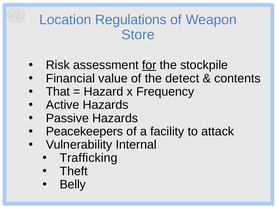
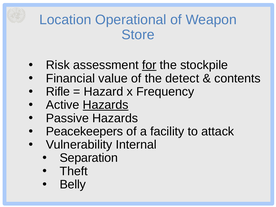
Regulations: Regulations -> Operational
That: That -> Rifle
Hazards at (106, 105) underline: none -> present
Trafficking: Trafficking -> Separation
